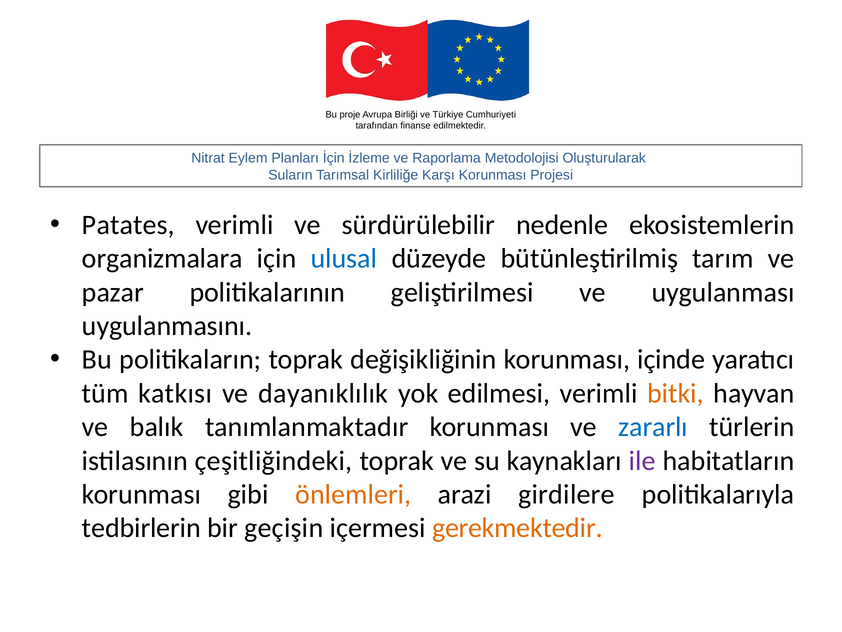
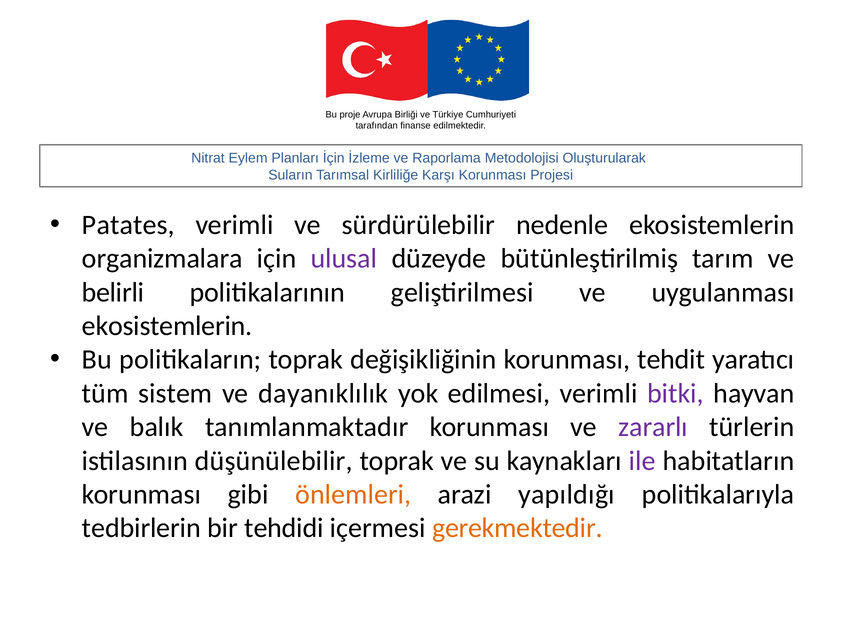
ulusal colour: blue -> purple
pazar: pazar -> belirli
uygulanmasını at (167, 326): uygulanmasını -> ekosistemlerin
içinde: içinde -> tehdit
katkısı: katkısı -> sistem
bitki colour: orange -> purple
zararlı colour: blue -> purple
çeşitliğindeki: çeşitliğindeki -> düşünülebilir
girdilere: girdilere -> yapıldığı
geçişin: geçişin -> tehdidi
